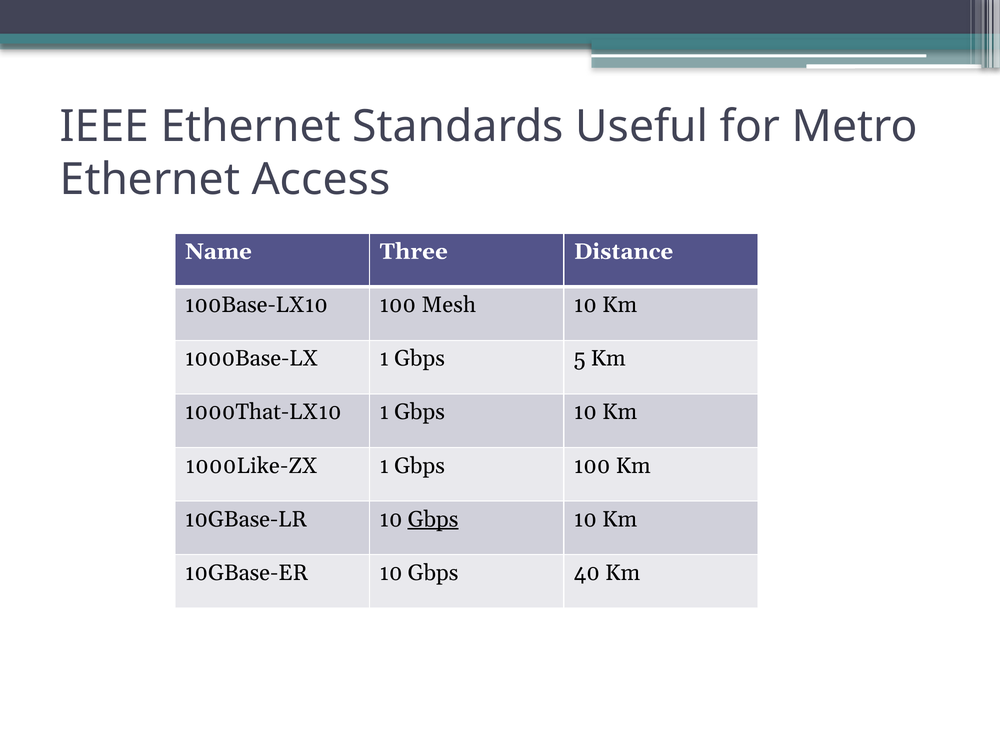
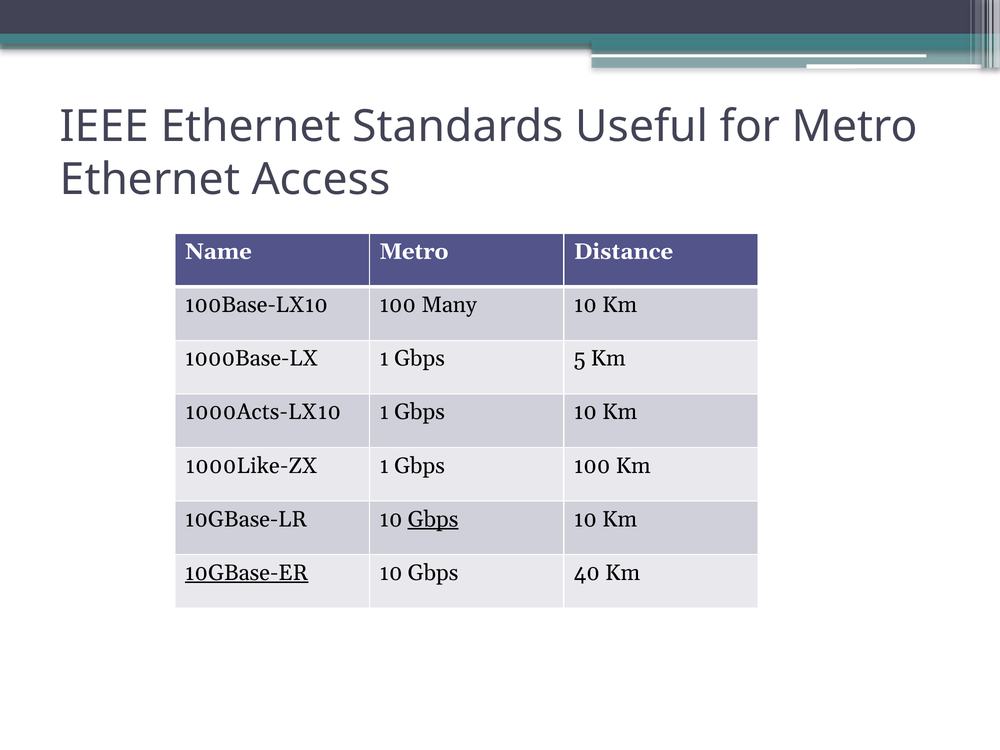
Name Three: Three -> Metro
Mesh: Mesh -> Many
1000That-LX10: 1000That-LX10 -> 1000Acts-LX10
10GBase-ER underline: none -> present
